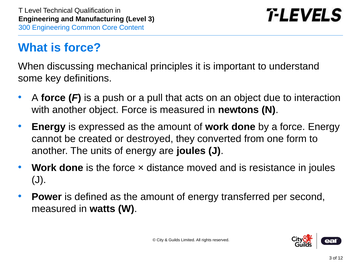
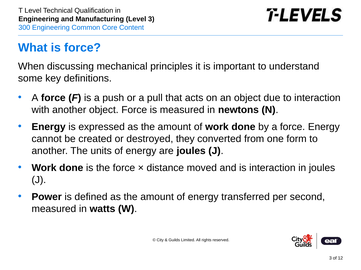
is resistance: resistance -> interaction
